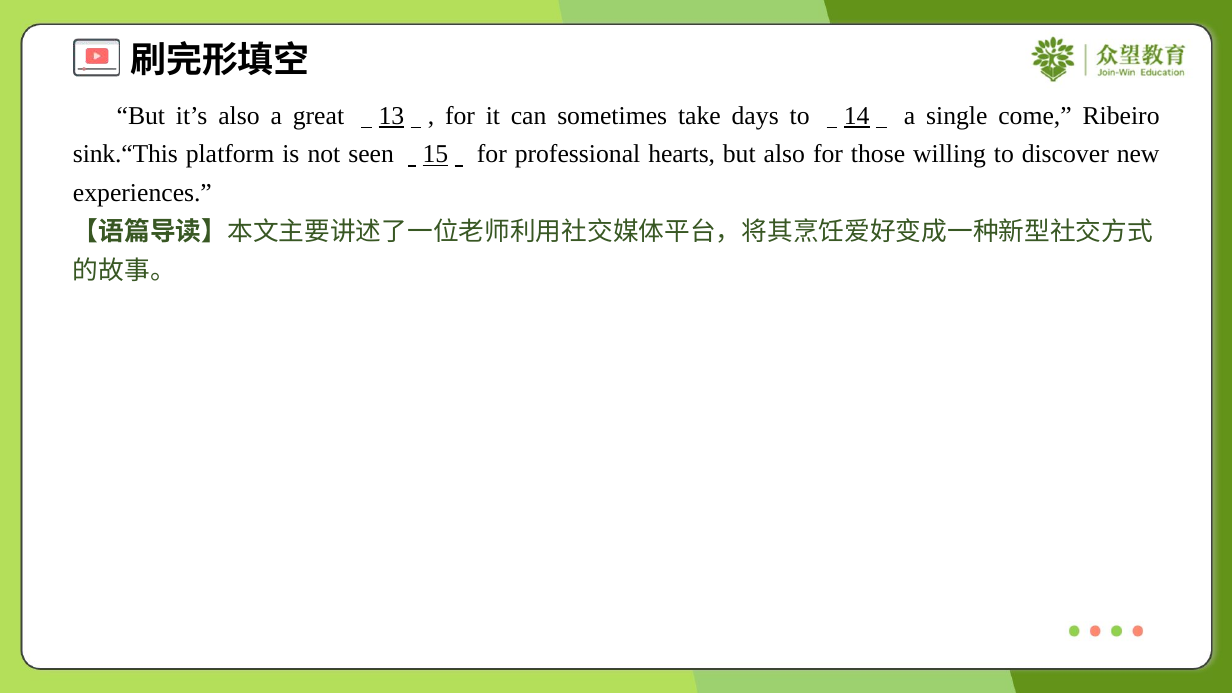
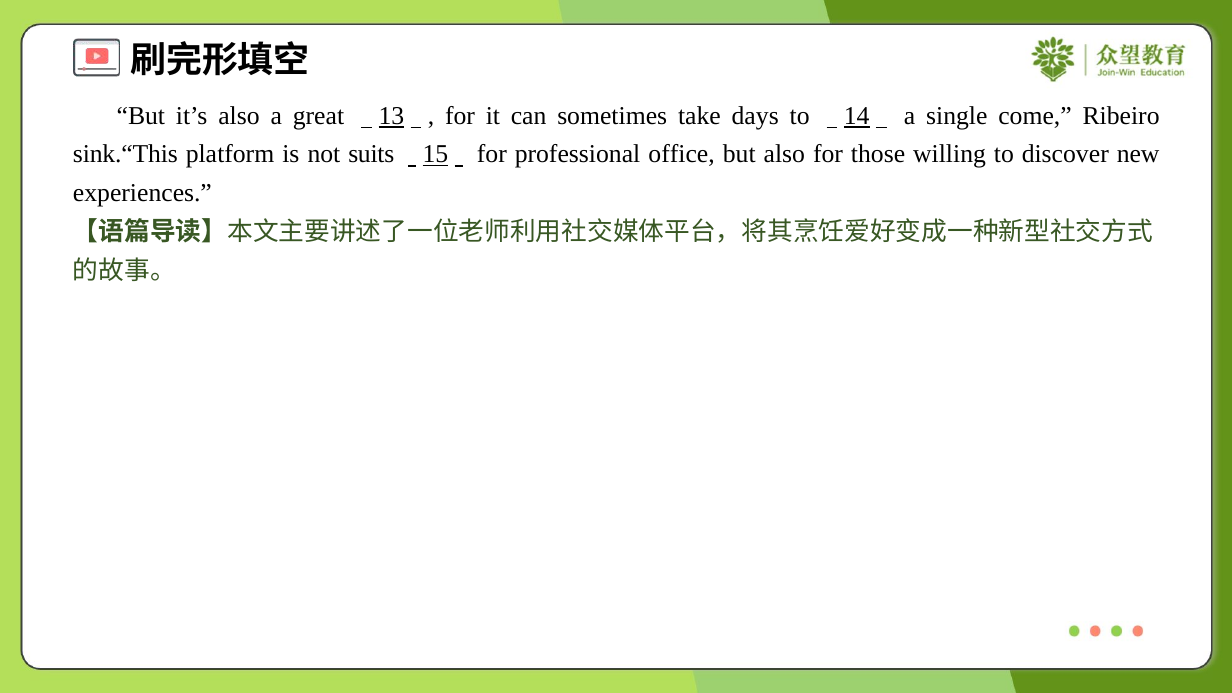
seen: seen -> suits
hearts: hearts -> office
